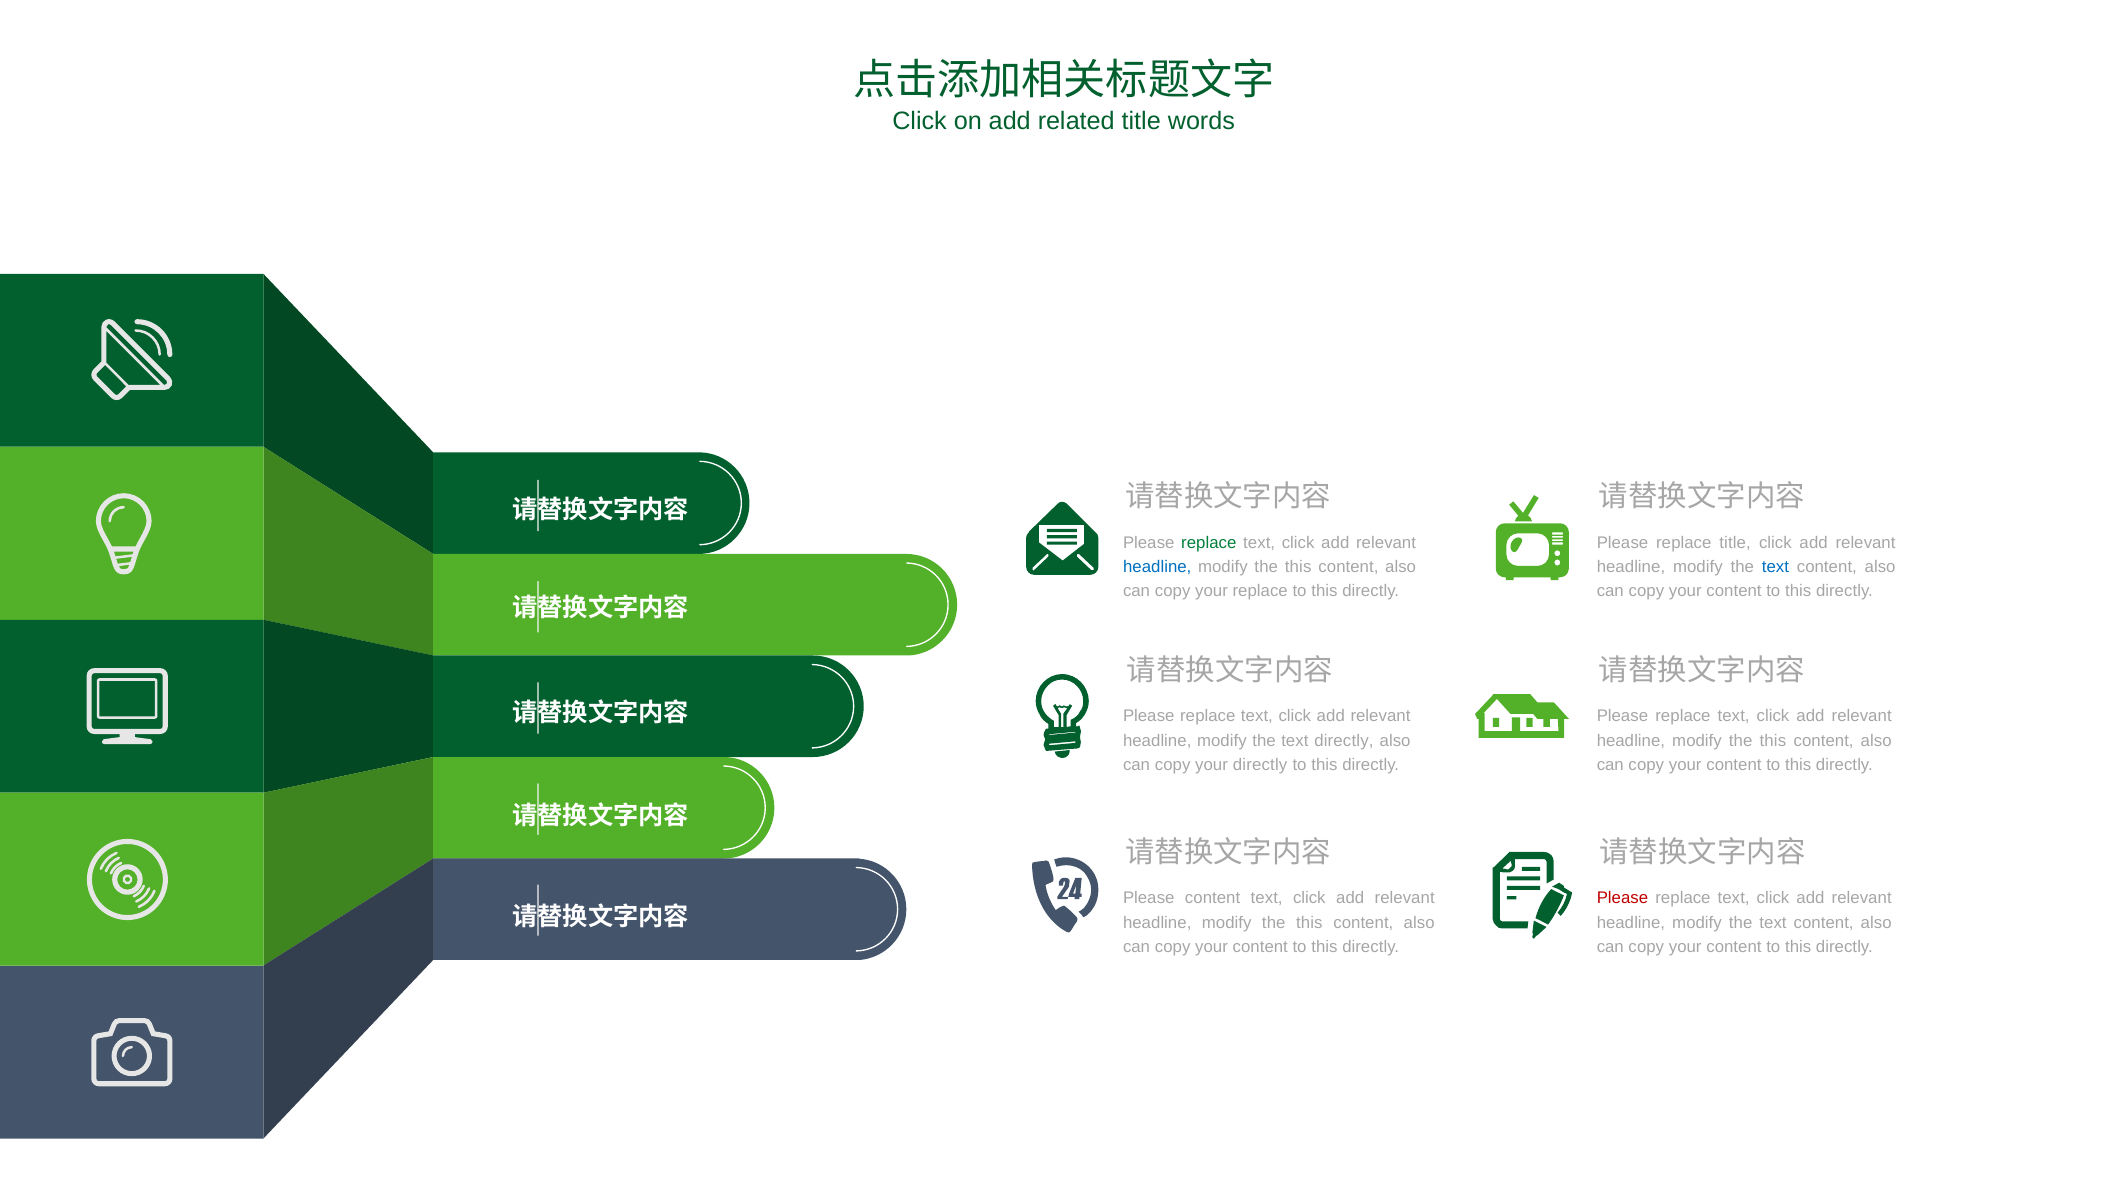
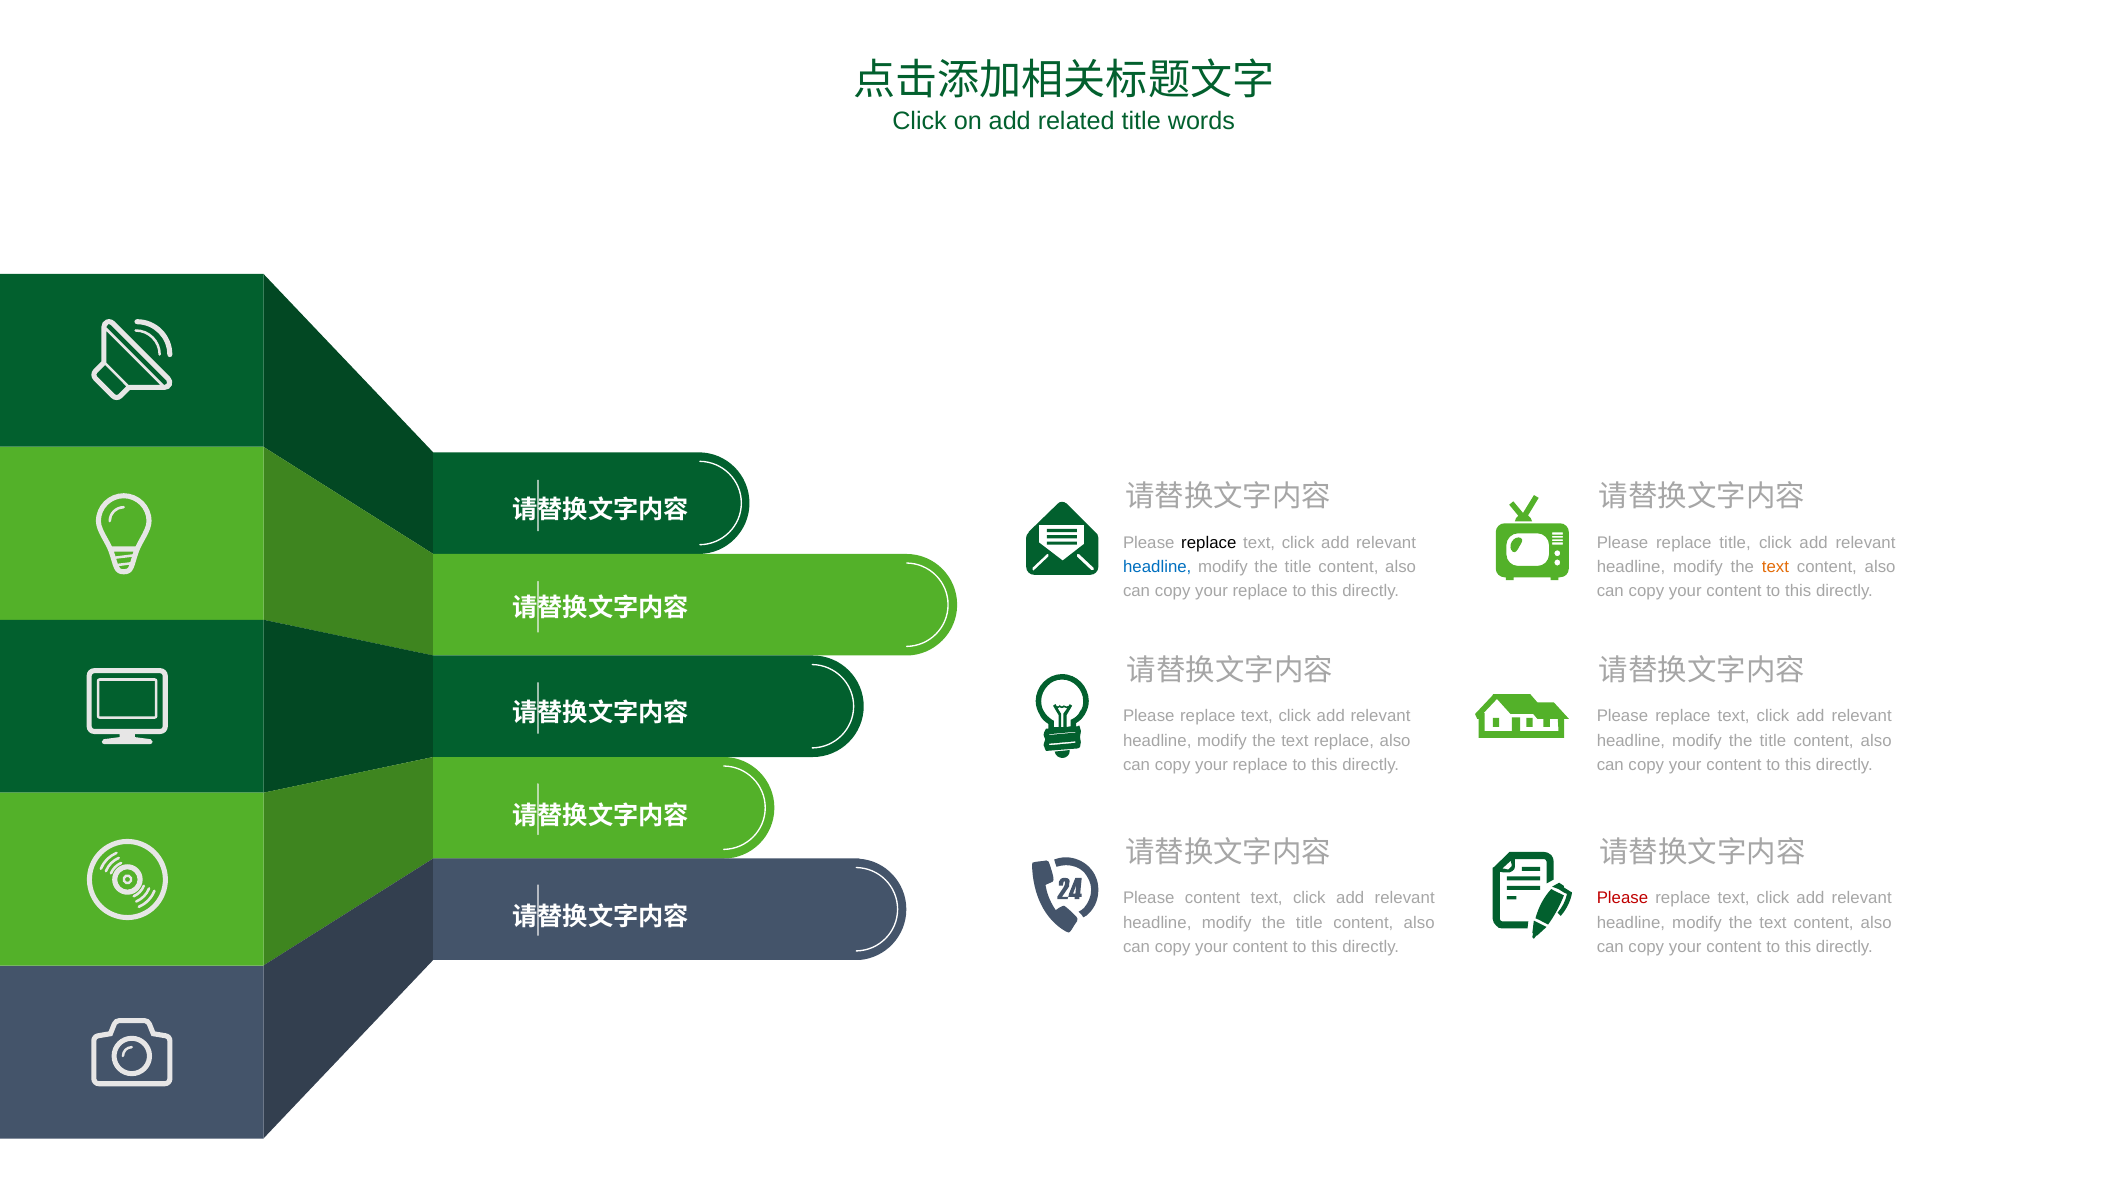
replace at (1209, 543) colour: green -> black
this at (1298, 567): this -> title
text at (1775, 567) colour: blue -> orange
text directly: directly -> replace
this at (1773, 741): this -> title
directly at (1260, 765): directly -> replace
this at (1309, 922): this -> title
